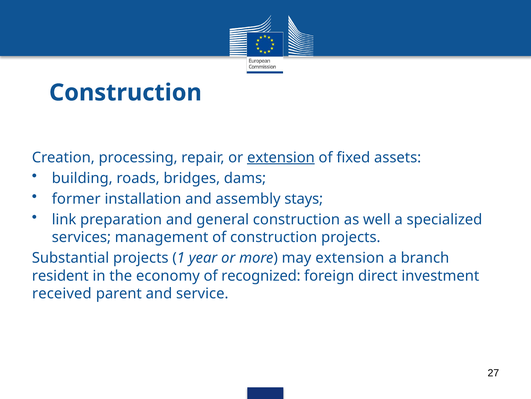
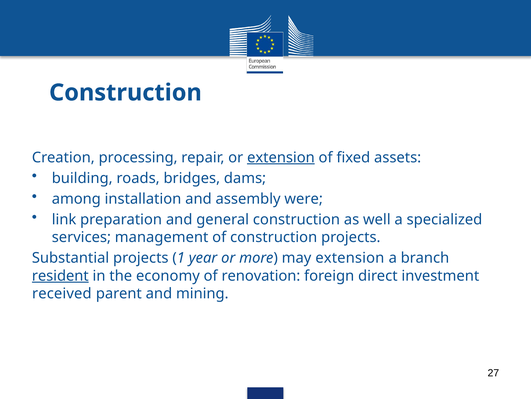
former: former -> among
stays: stays -> were
resident underline: none -> present
recognized: recognized -> renovation
service: service -> mining
